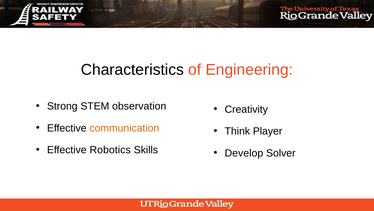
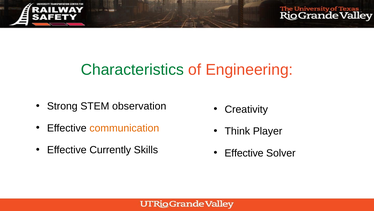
Characteristics colour: black -> green
Robotics: Robotics -> Currently
Develop at (244, 153): Develop -> Effective
